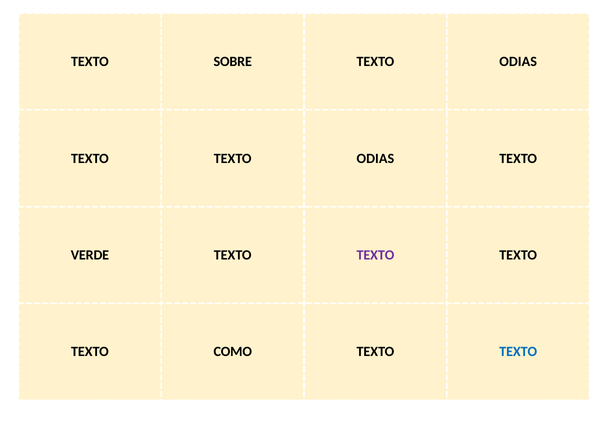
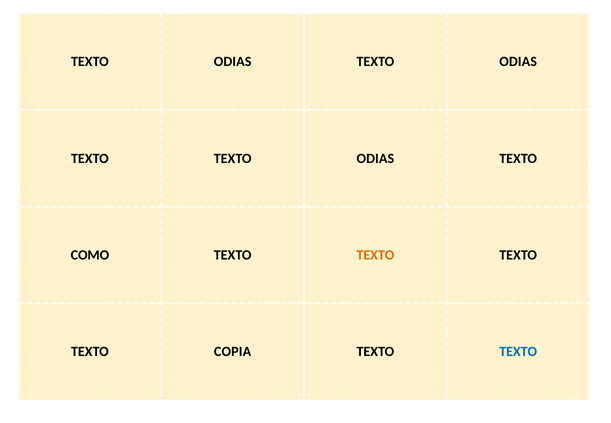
SOBRE at (233, 62): SOBRE -> ODIAS
VERDE: VERDE -> COMO
TEXTO at (375, 255) colour: purple -> orange
COMO: COMO -> COPIA
